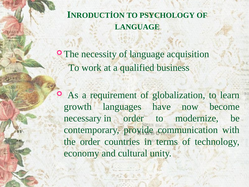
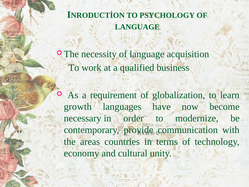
the order: order -> areas
